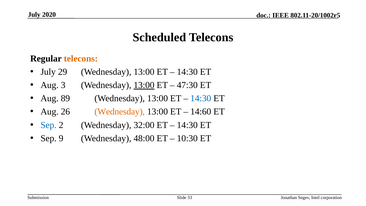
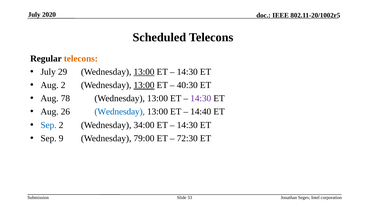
13:00 at (144, 72) underline: none -> present
Aug 3: 3 -> 2
47:30: 47:30 -> 40:30
89: 89 -> 78
14:30 at (201, 98) colour: blue -> purple
Wednesday at (120, 112) colour: orange -> blue
14:60: 14:60 -> 14:40
32:00: 32:00 -> 34:00
48:00: 48:00 -> 79:00
10:30: 10:30 -> 72:30
